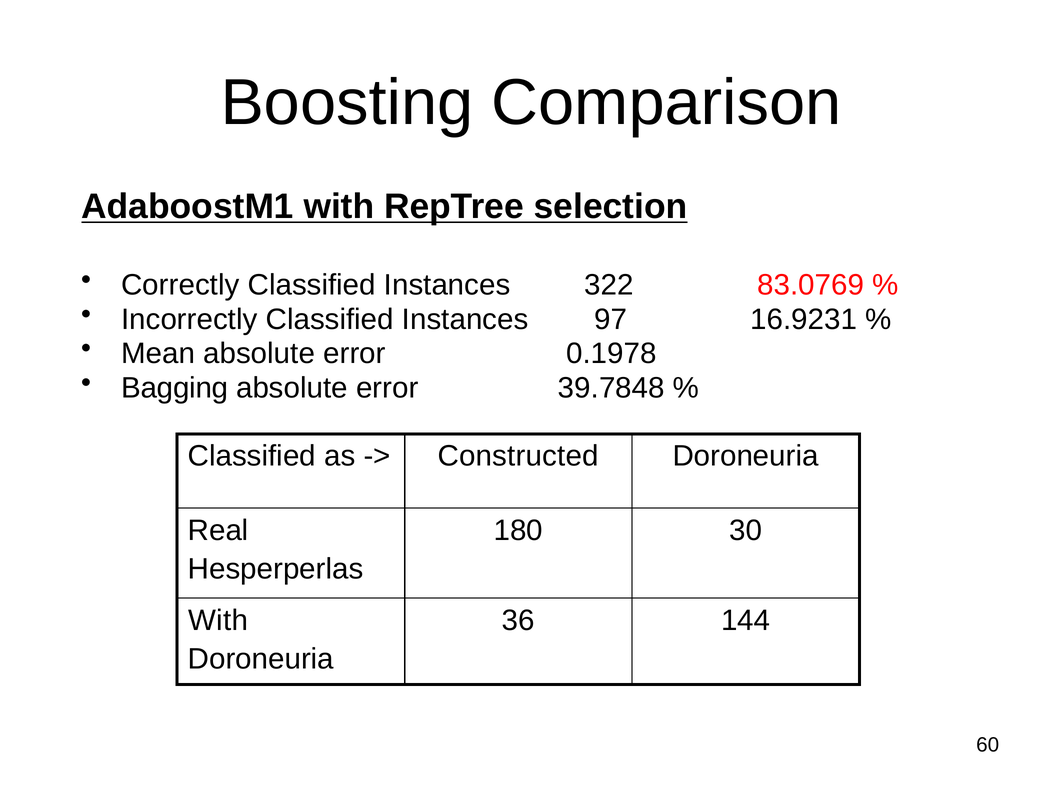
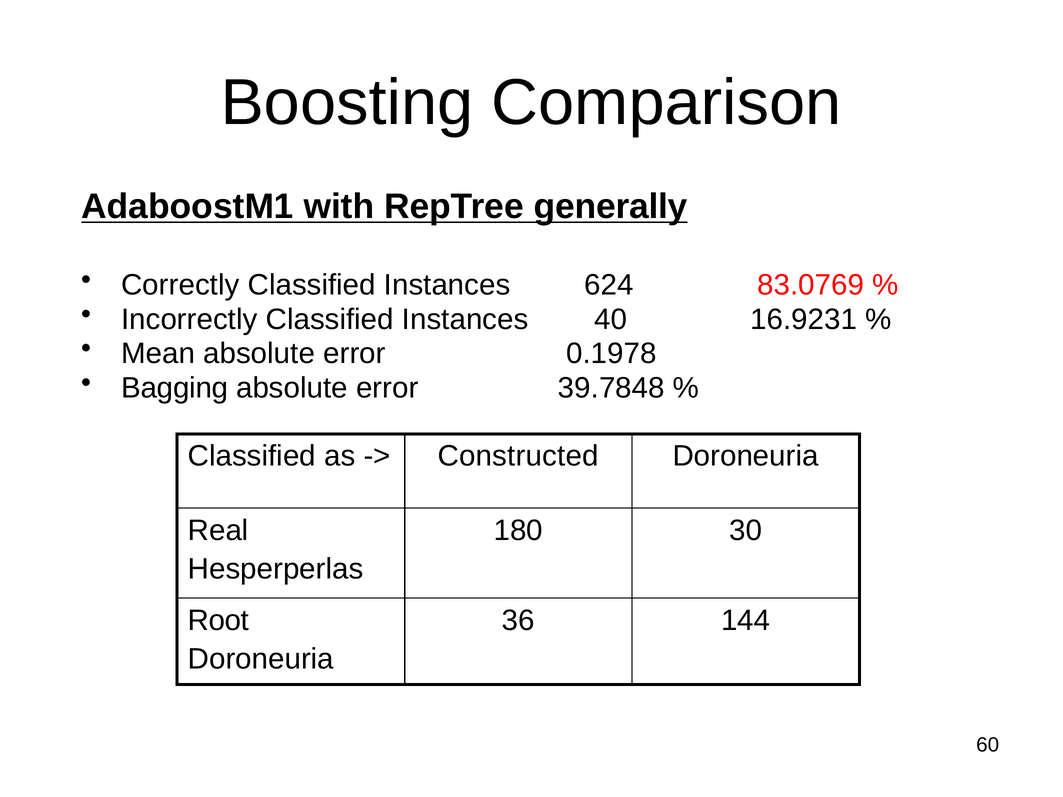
selection: selection -> generally
322: 322 -> 624
97: 97 -> 40
With at (218, 621): With -> Root
